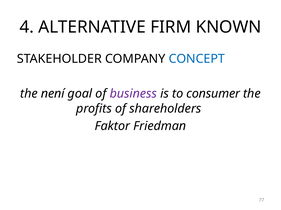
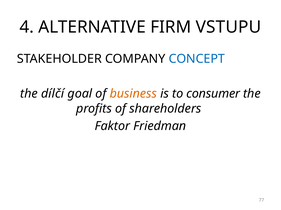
KNOWN: KNOWN -> VSTUPU
není: není -> dílčí
business colour: purple -> orange
